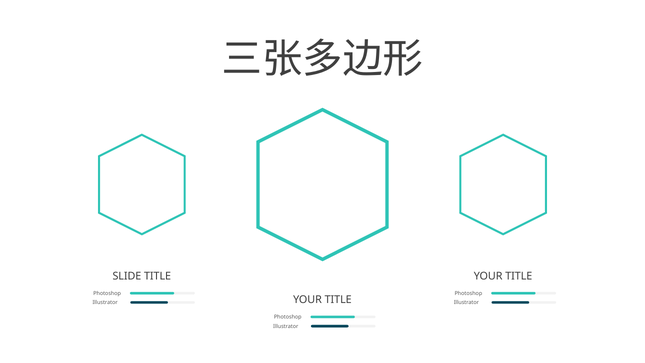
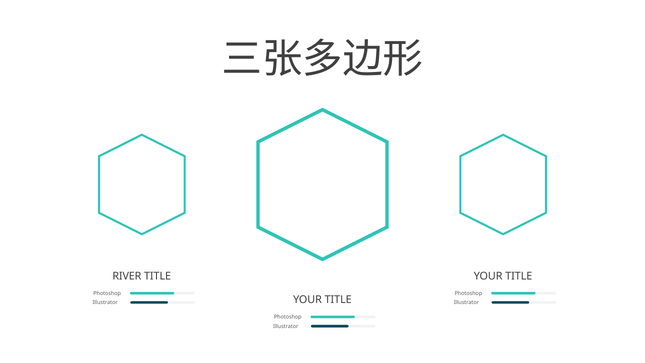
SLIDE: SLIDE -> RIVER
